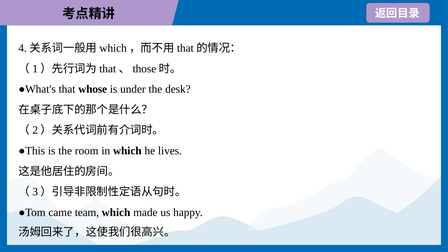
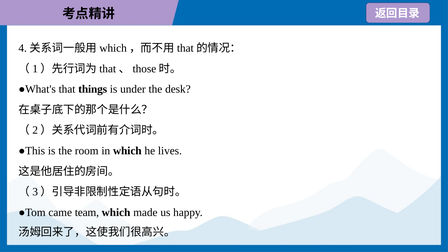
whose: whose -> things
